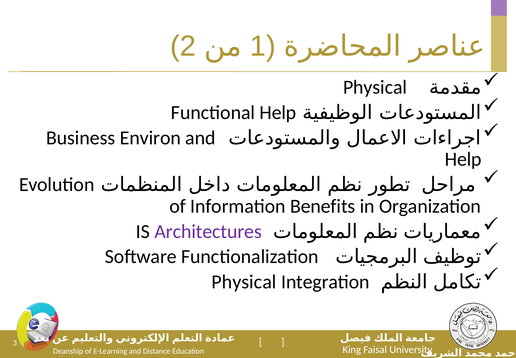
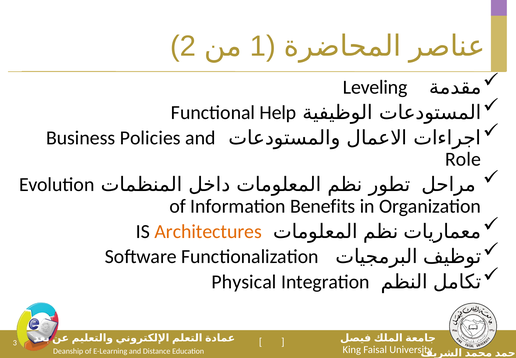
Physical at (375, 87): Physical -> Leveling
Environ: Environ -> Policies
Help at (463, 159): Help -> Role
Architectures colour: purple -> orange
